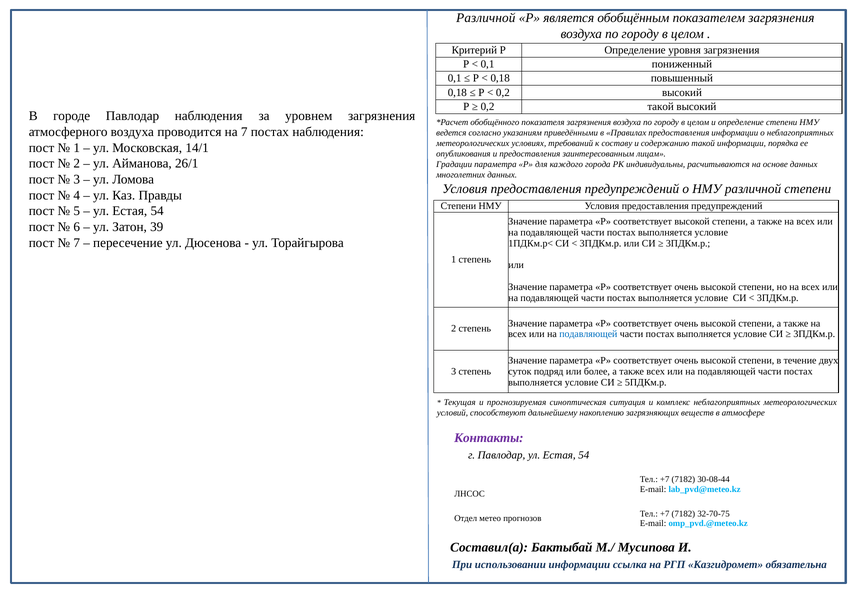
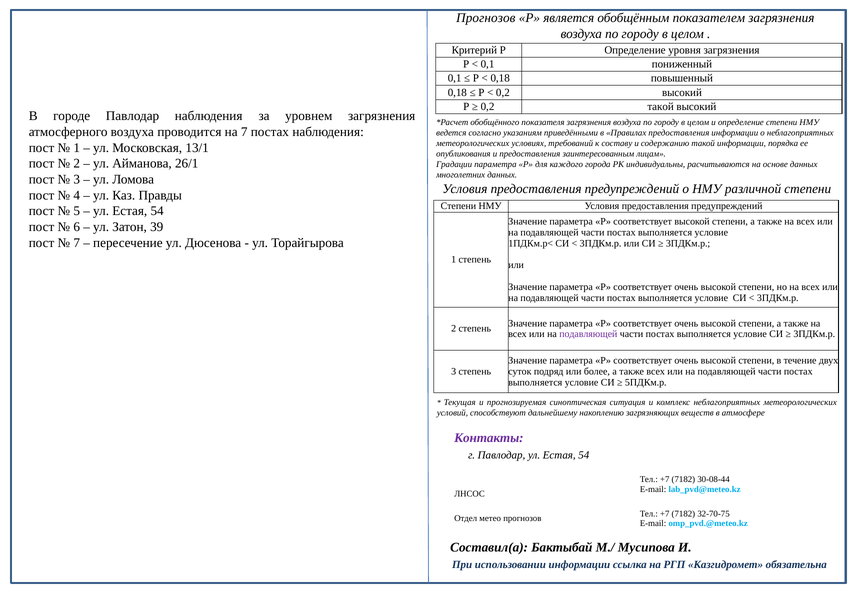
Различной at (486, 18): Различной -> Прогнозов
14/1: 14/1 -> 13/1
подавляющей at (588, 334) colour: blue -> purple
